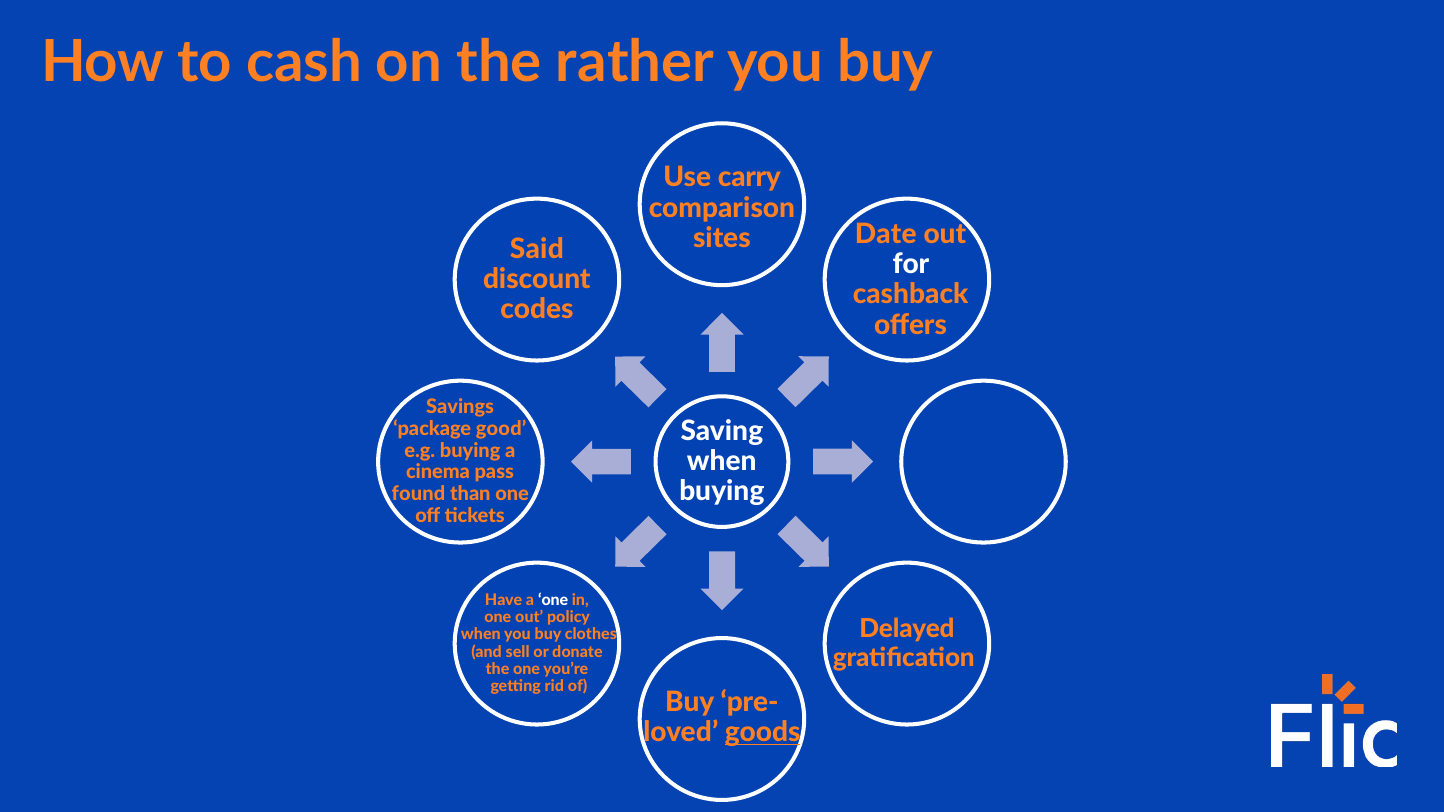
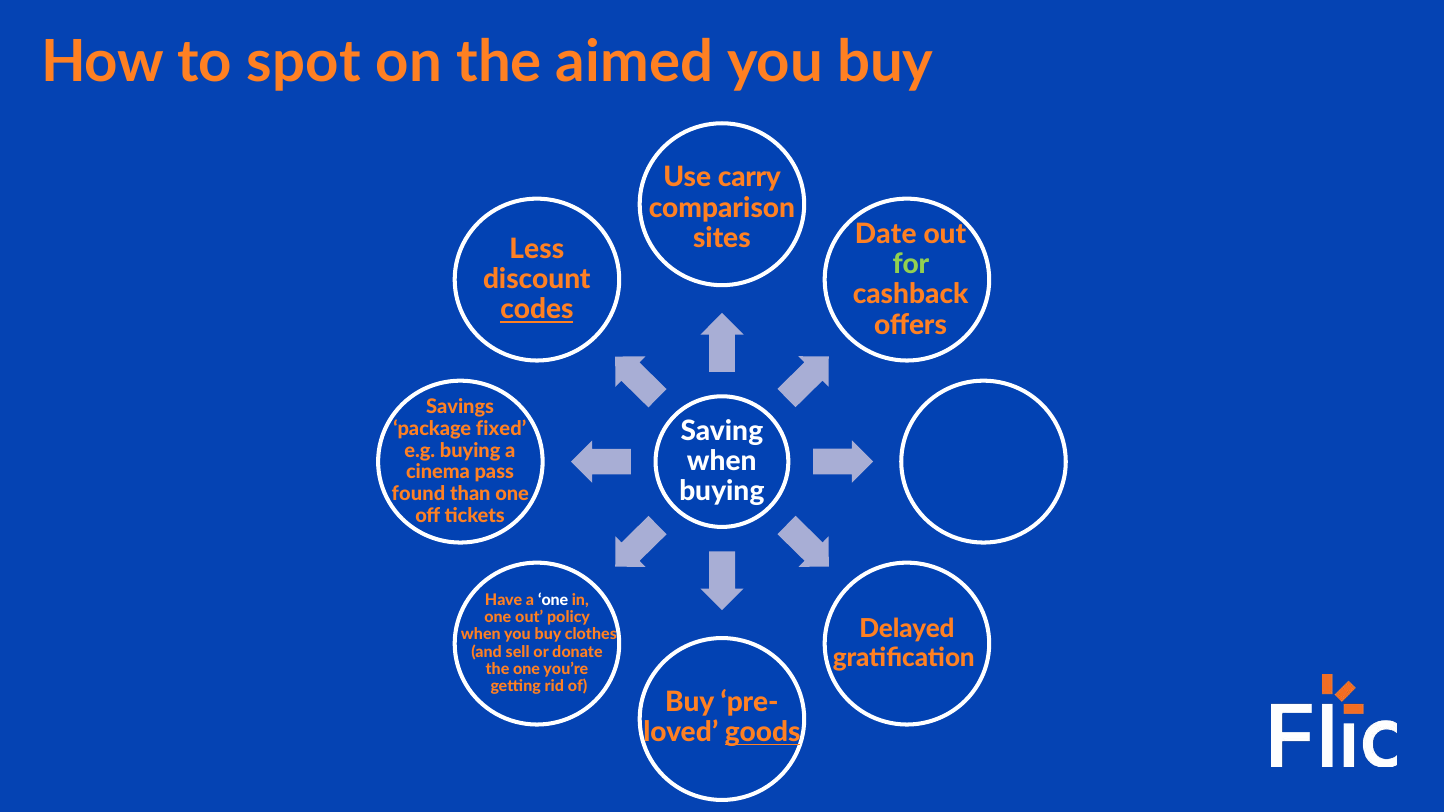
cash: cash -> spot
rather: rather -> aimed
Said: Said -> Less
for colour: white -> light green
codes underline: none -> present
good: good -> fixed
